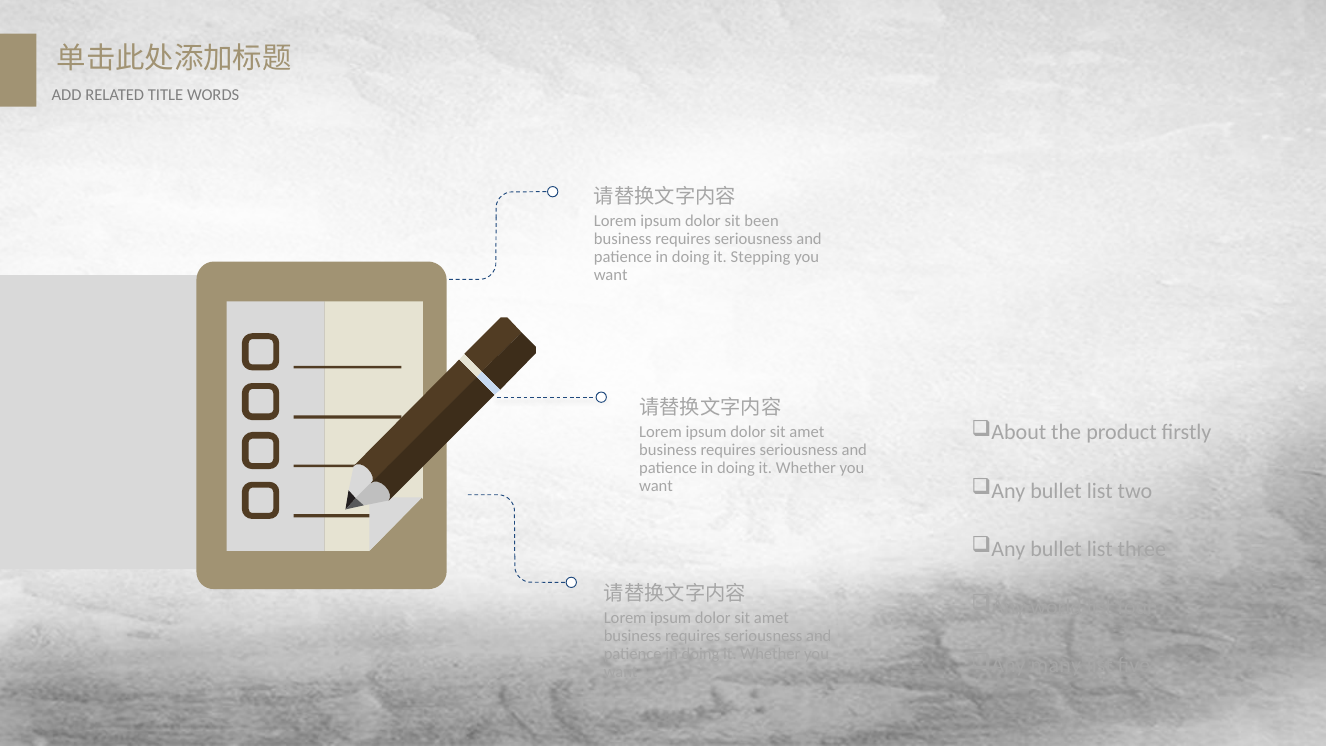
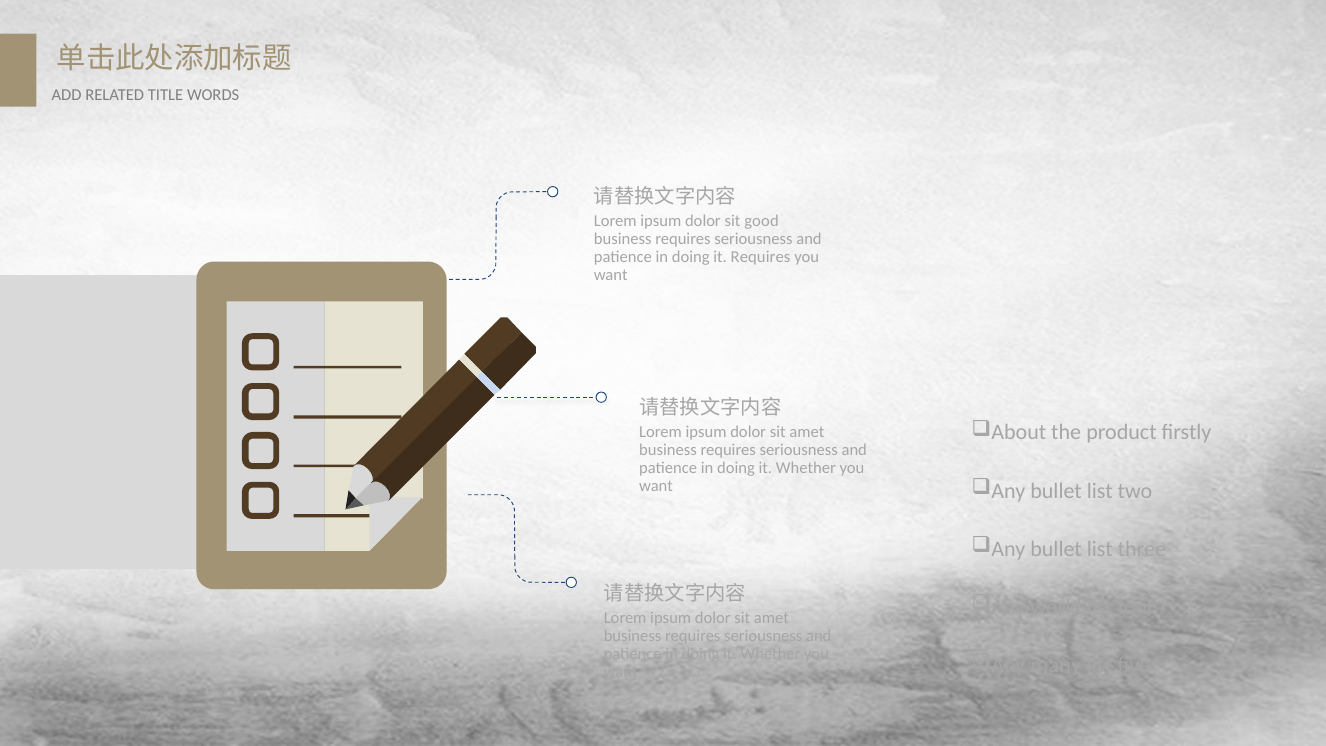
been: been -> good
it Stepping: Stepping -> Requires
